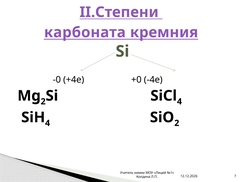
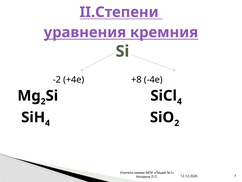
карбоната: карбоната -> уравнения
-0: -0 -> -2
+0: +0 -> +8
